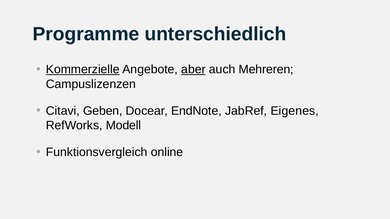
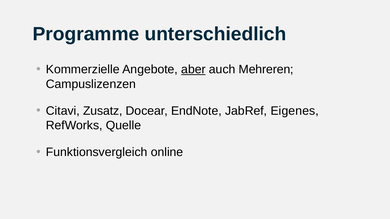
Kommerzielle underline: present -> none
Geben: Geben -> Zusatz
Modell: Modell -> Quelle
